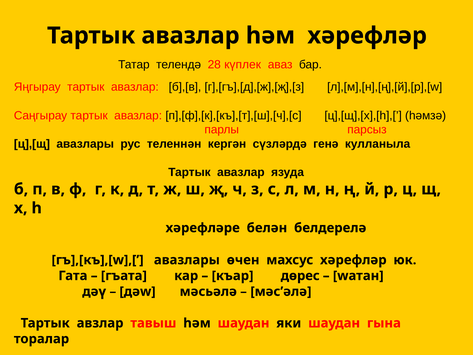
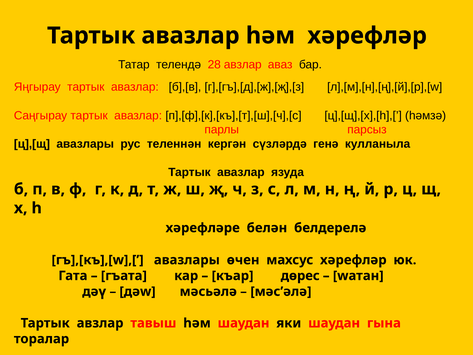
28 күплек: күплек -> авзлар
